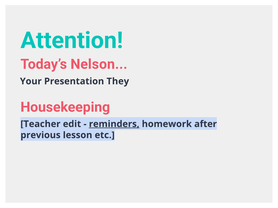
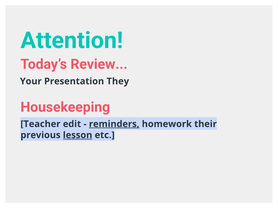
Nelson: Nelson -> Review
after: after -> their
lesson underline: none -> present
